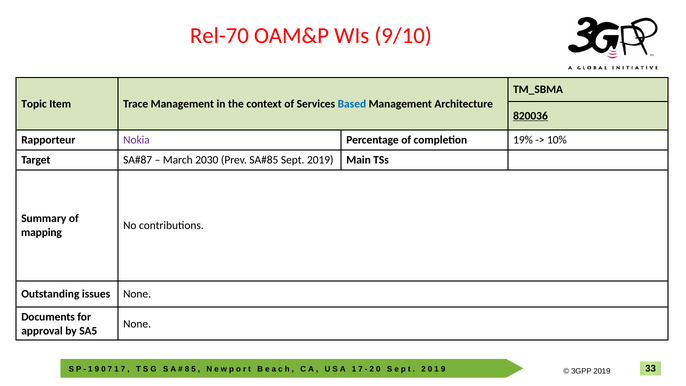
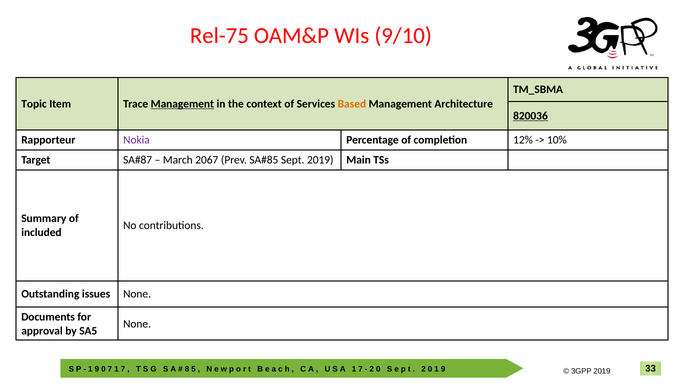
Rel-70: Rel-70 -> Rel-75
Management at (182, 104) underline: none -> present
Based colour: blue -> orange
19%: 19% -> 12%
2030: 2030 -> 2067
mapping: mapping -> included
